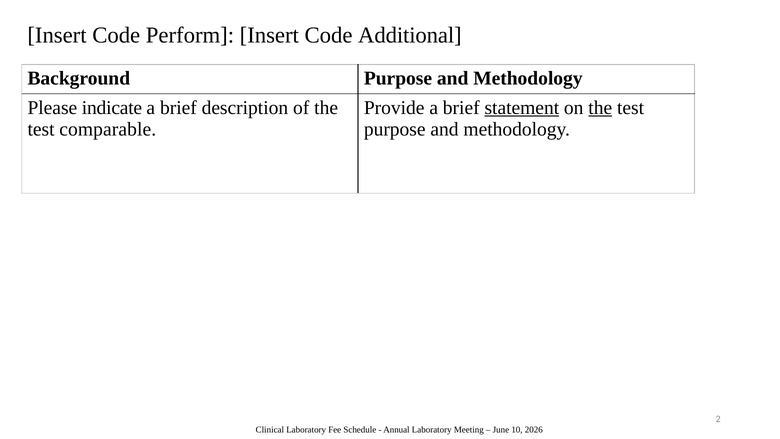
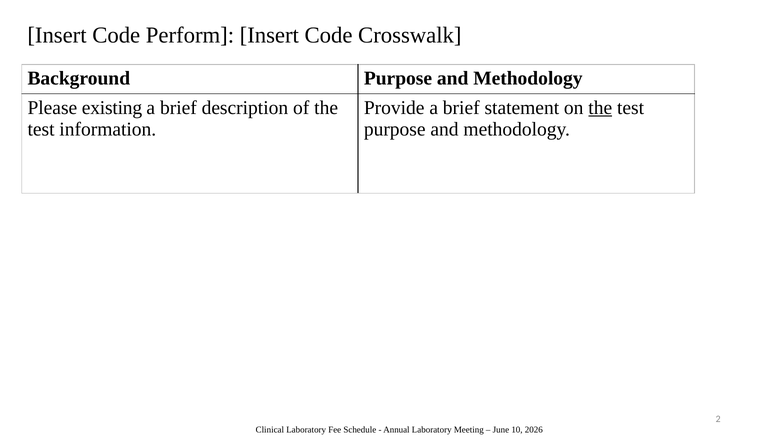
Additional: Additional -> Crosswalk
indicate: indicate -> existing
statement underline: present -> none
comparable: comparable -> information
